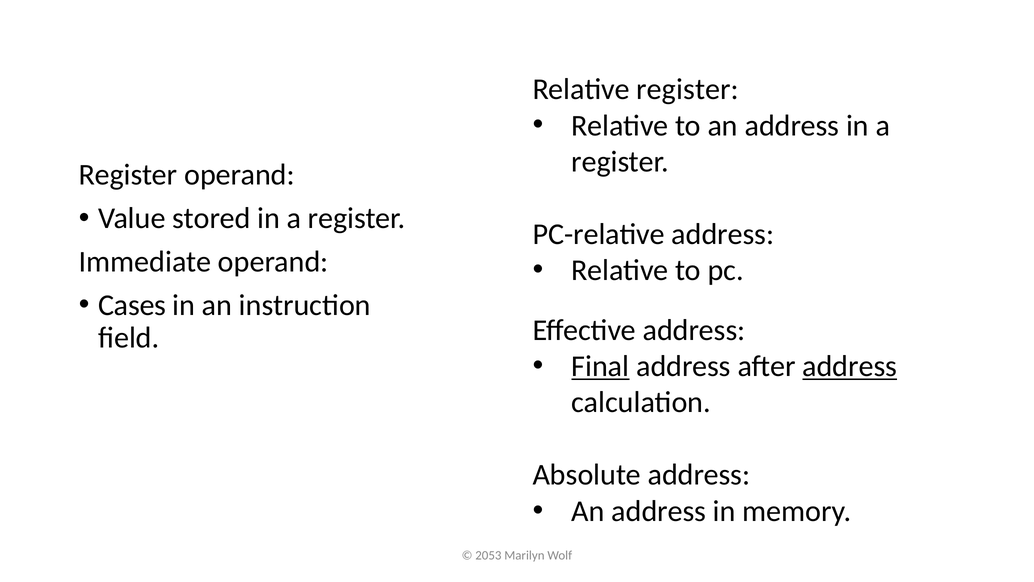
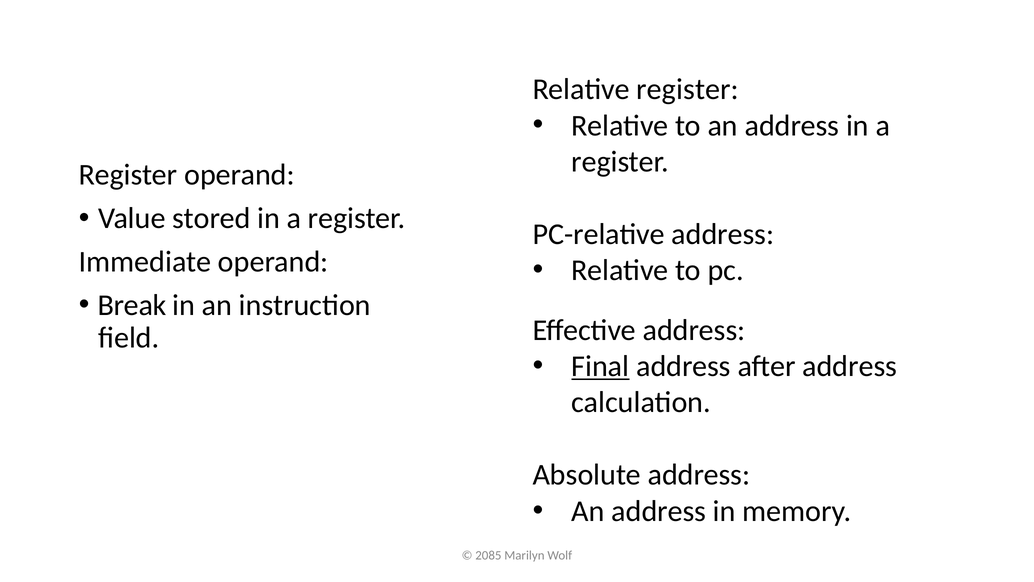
Cases: Cases -> Break
address at (850, 366) underline: present -> none
2053: 2053 -> 2085
